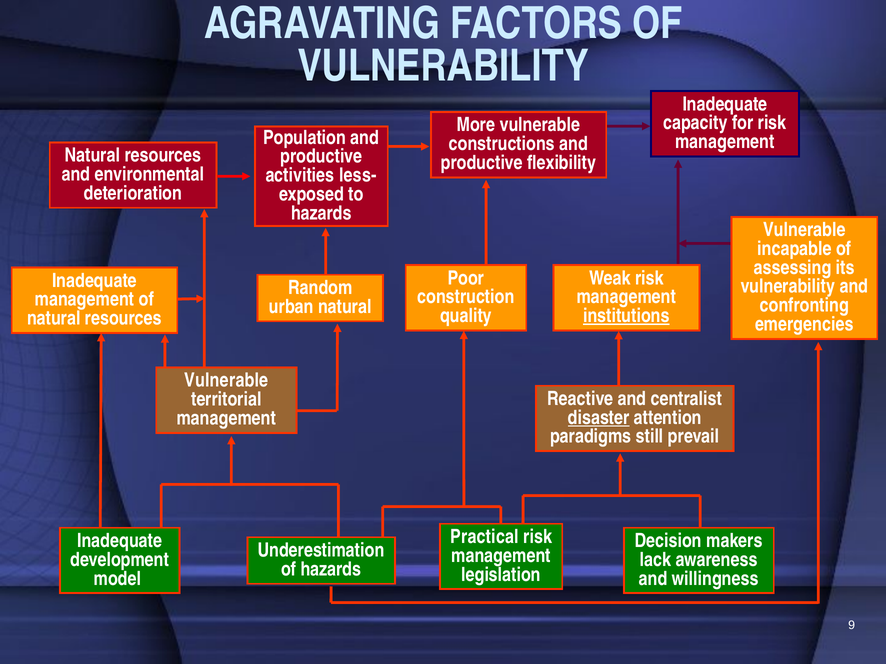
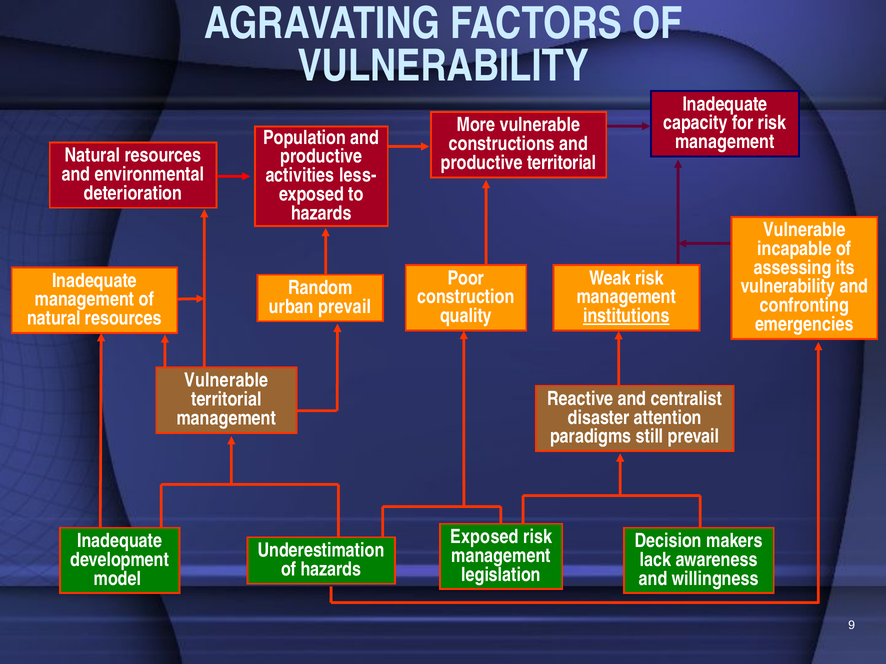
productive flexibility: flexibility -> territorial
urban natural: natural -> prevail
disaster underline: present -> none
Practical at (485, 537): Practical -> Exposed
